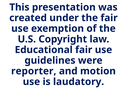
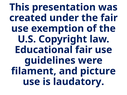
reporter: reporter -> filament
motion: motion -> picture
